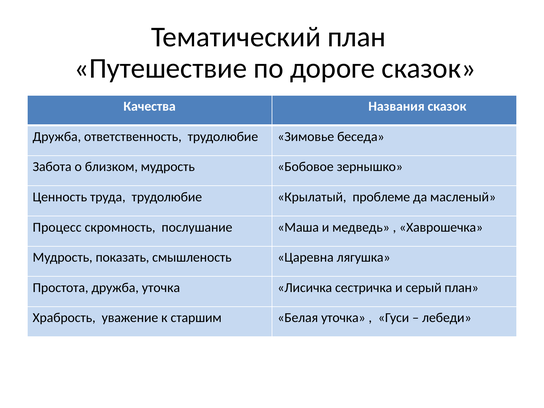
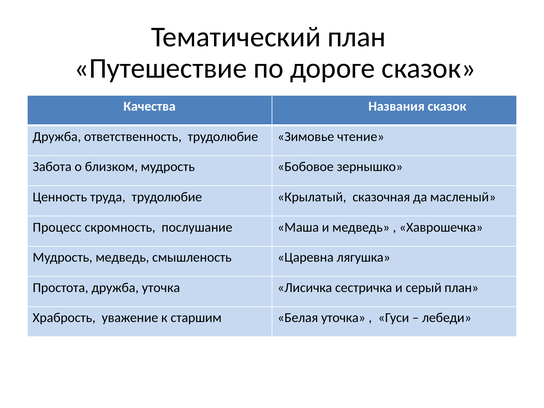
беседа: беседа -> чтение
проблеме: проблеме -> сказочная
Мудрость показать: показать -> медведь
